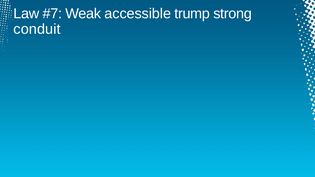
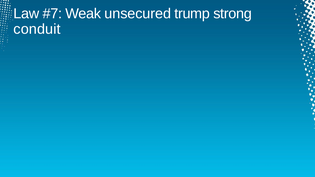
accessible: accessible -> unsecured
